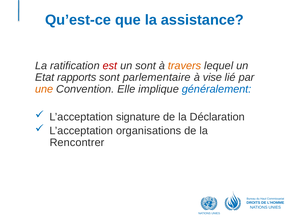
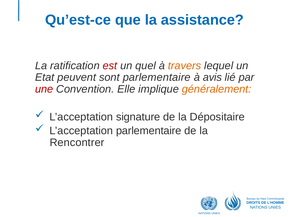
un sont: sont -> quel
rapports: rapports -> peuvent
vise: vise -> avis
une colour: orange -> red
généralement colour: blue -> orange
Déclaration: Déclaration -> Dépositaire
L’acceptation organisations: organisations -> parlementaire
